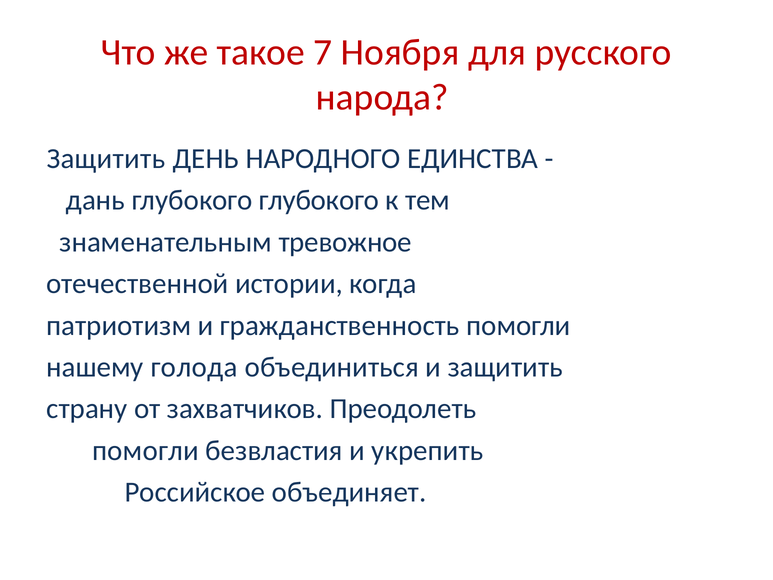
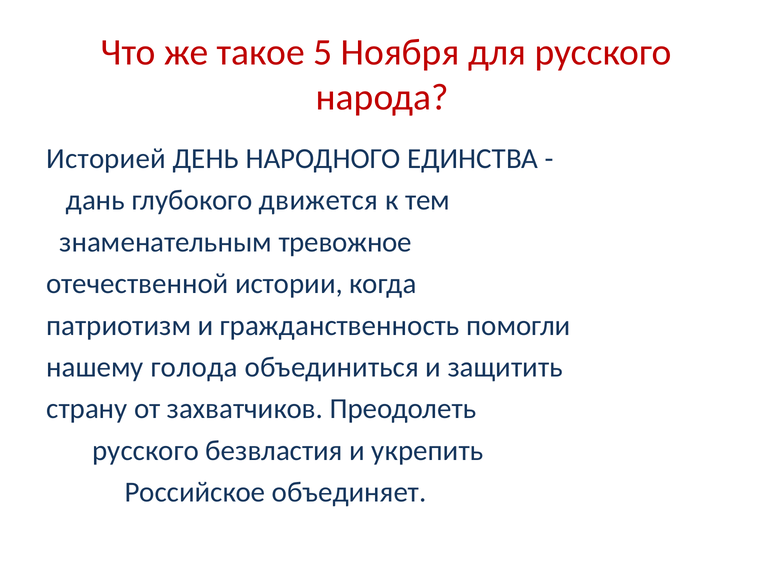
7: 7 -> 5
Защитить at (106, 159): Защитить -> Историей
глубокого глубокого: глубокого -> движется
помогли at (146, 450): помогли -> русского
